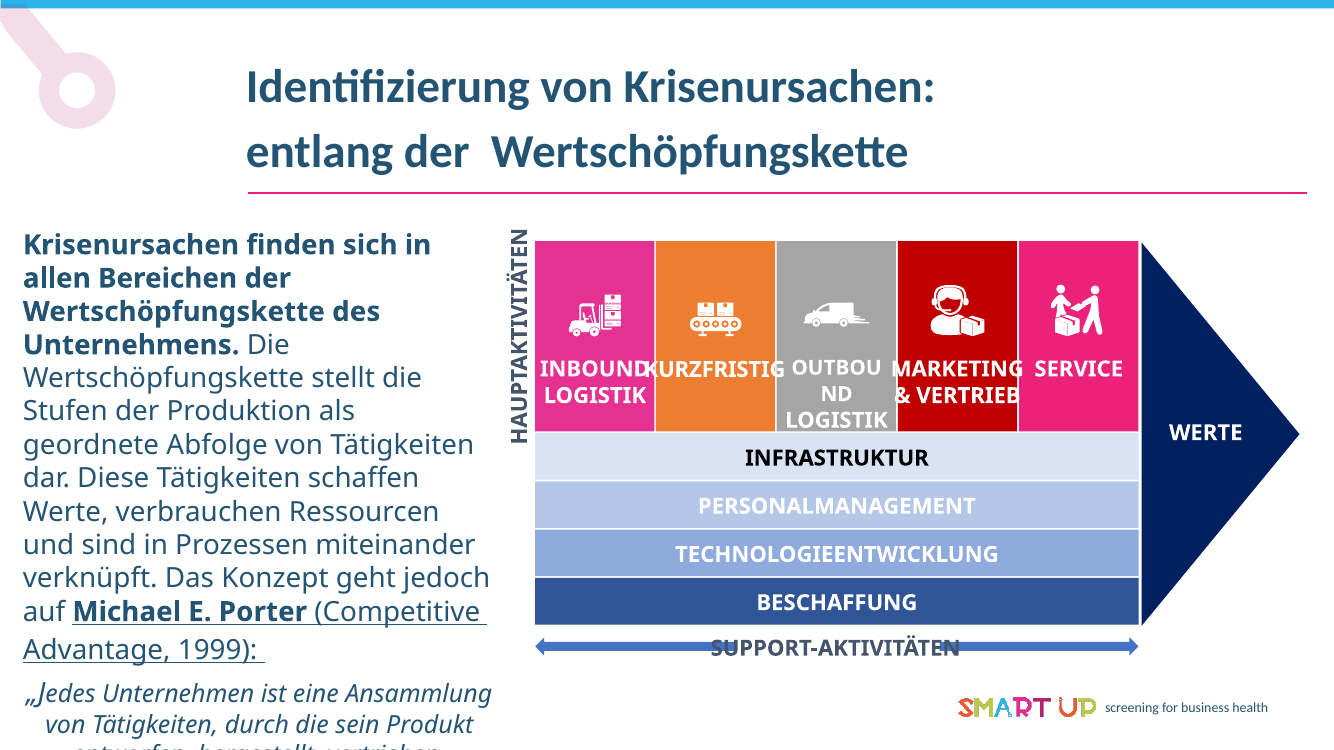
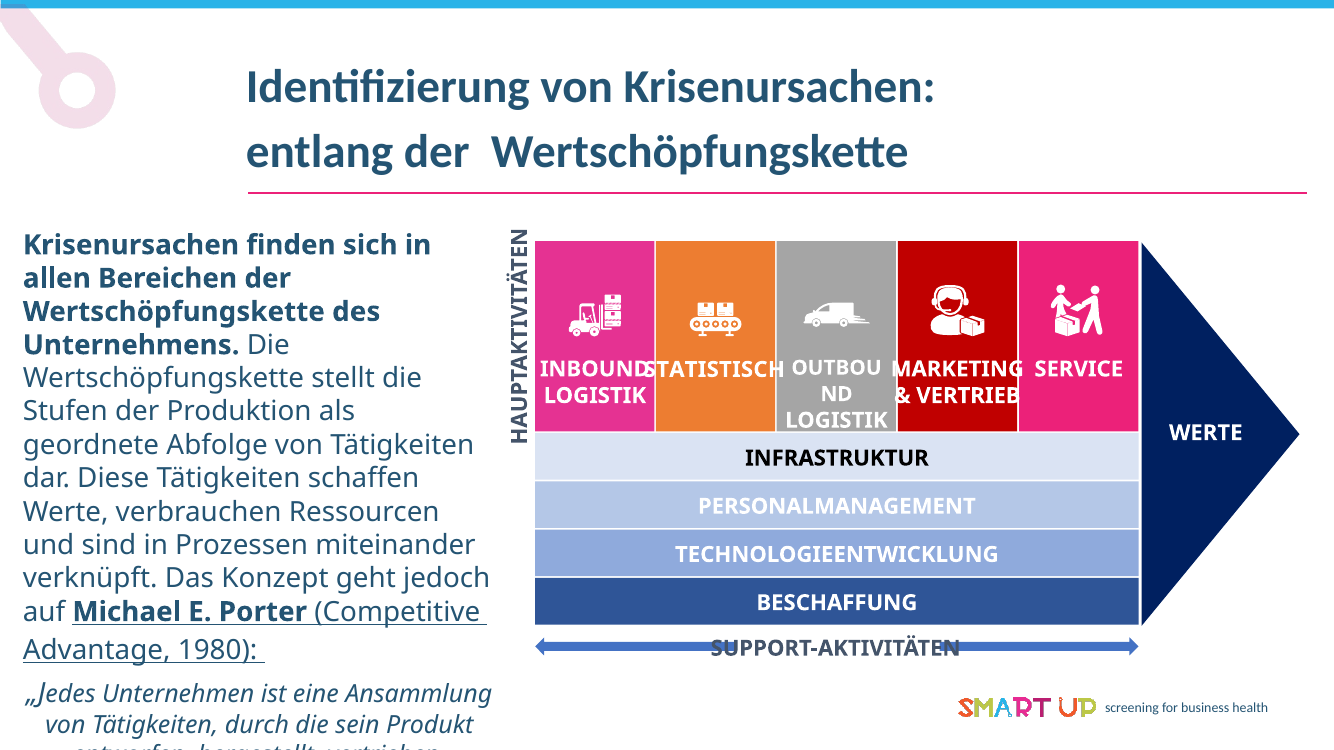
KURZFRISTIG: KURZFRISTIG -> STATISTISCH
1999: 1999 -> 1980
